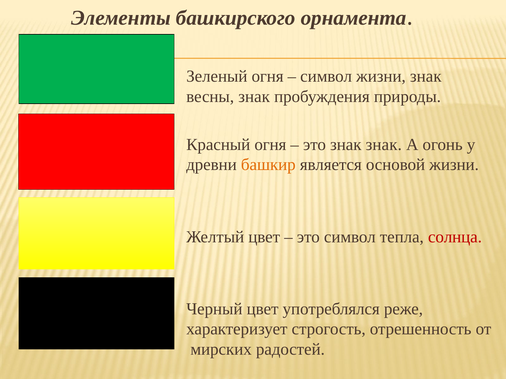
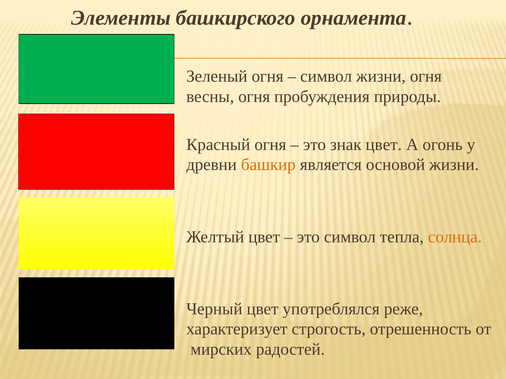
жизни знак: знак -> огня
весны знак: знак -> огня
знак знак: знак -> цвет
солнца colour: red -> orange
